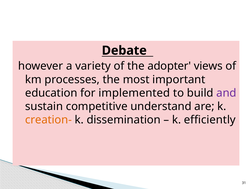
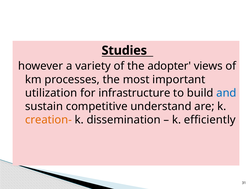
Debate: Debate -> Studies
education: education -> utilization
implemented: implemented -> infrastructure
and colour: purple -> blue
